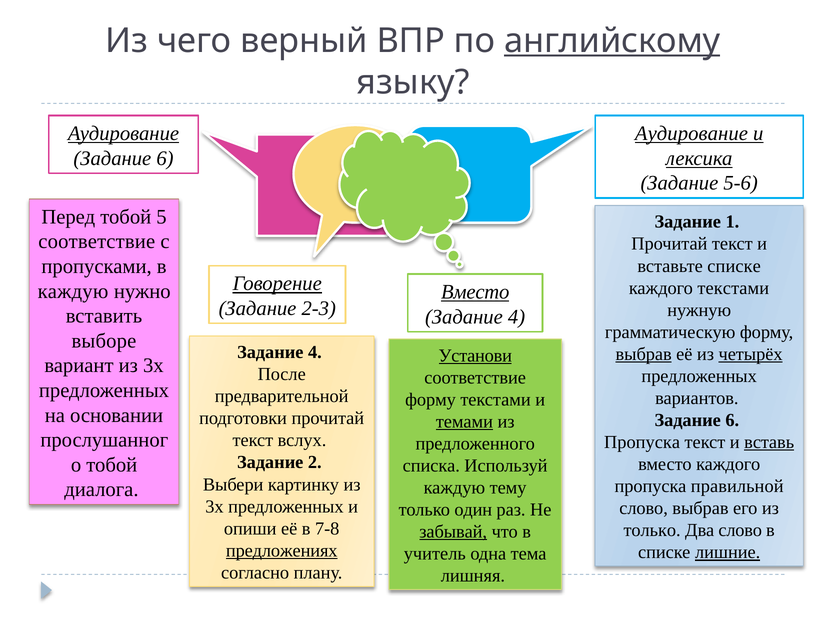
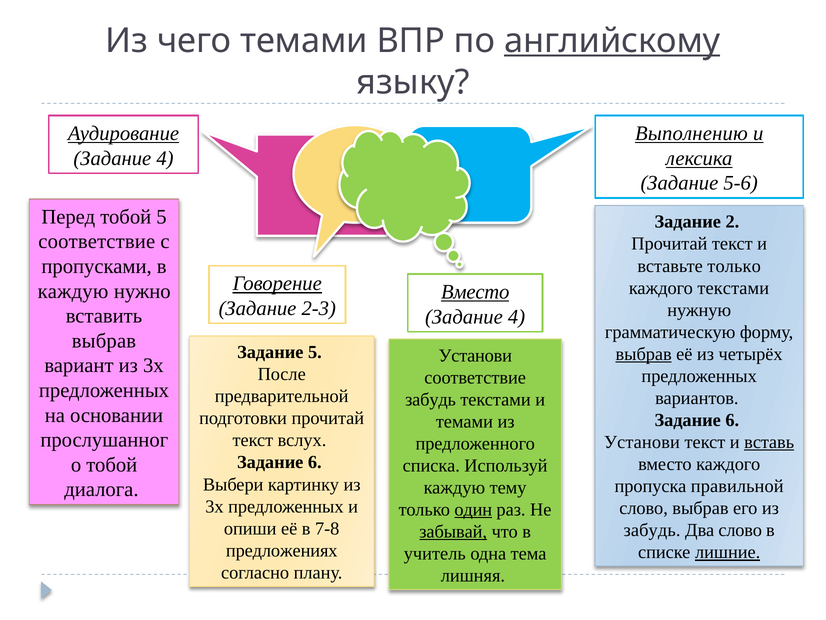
чего верный: верный -> темами
Аудирование at (691, 133): Аудирование -> Выполнению
6 at (165, 158): 6 -> 4
1: 1 -> 2
вставьте списке: списке -> только
выборе at (104, 341): выборе -> выбрав
4 at (315, 352): 4 -> 5
четырёх underline: present -> none
Установи at (475, 355) underline: present -> none
форму at (430, 399): форму -> забудь
темами at (464, 421) underline: present -> none
Пропуска at (642, 442): Пропуска -> Установи
2 at (315, 462): 2 -> 6
один underline: none -> present
только at (652, 530): только -> забудь
предложениях underline: present -> none
